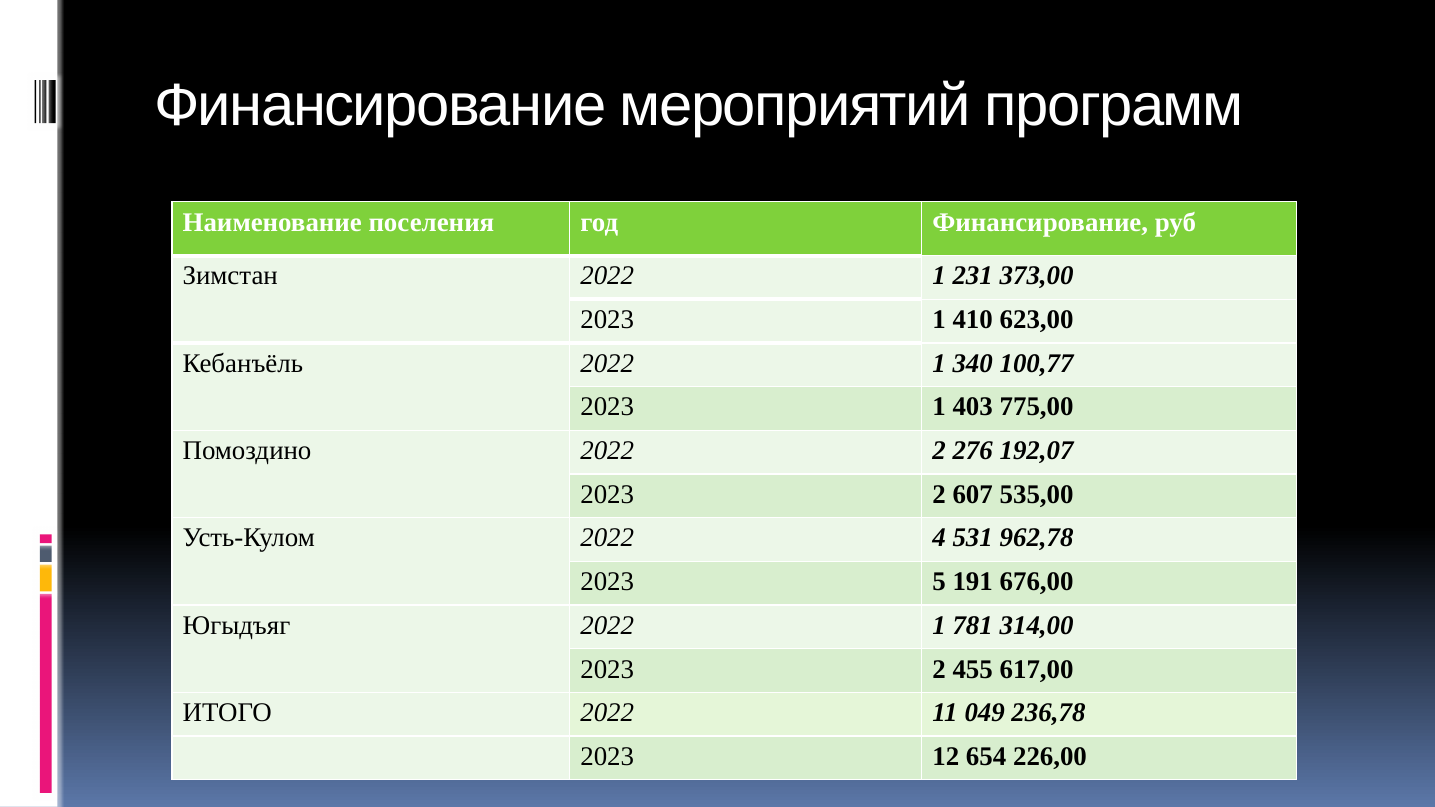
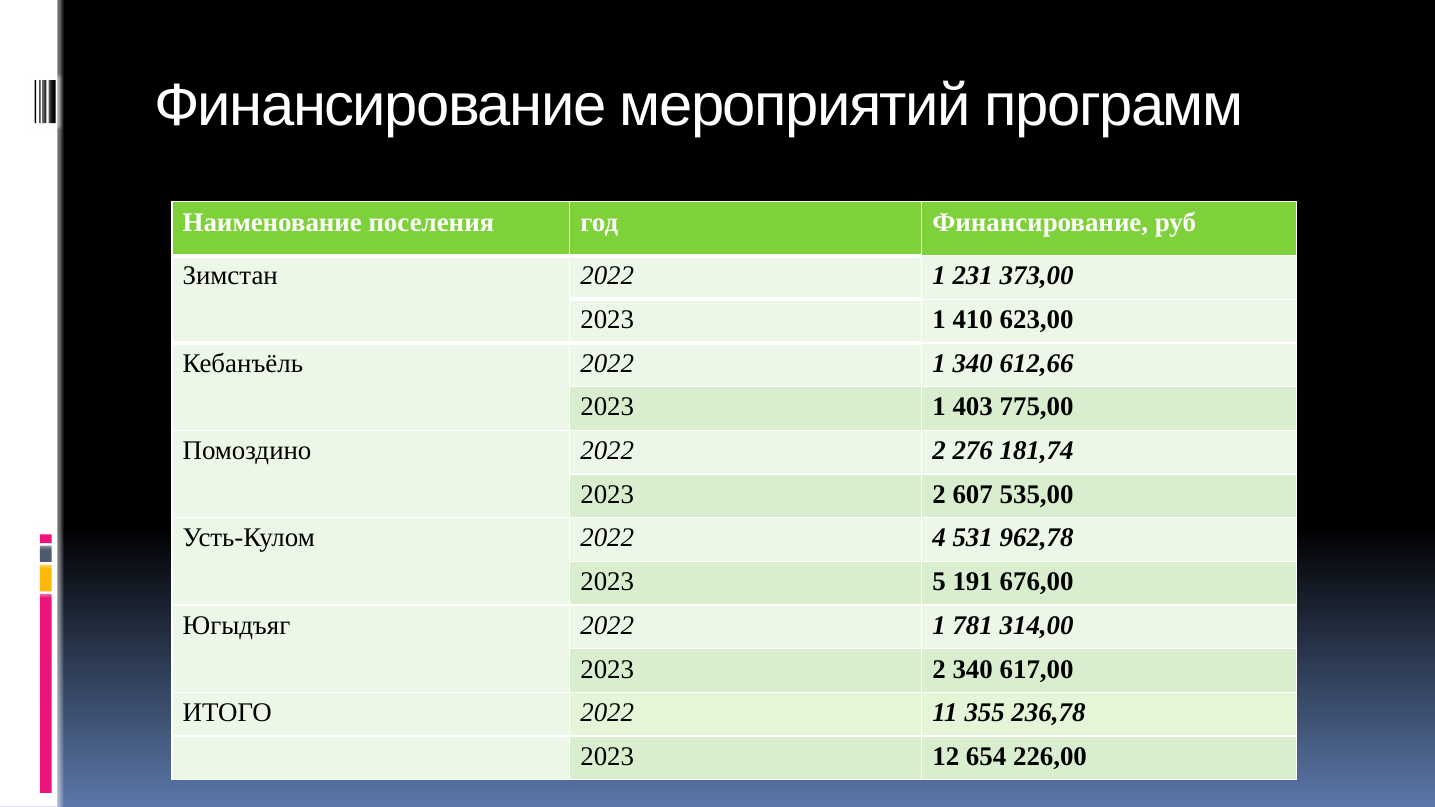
100,77: 100,77 -> 612,66
192,07: 192,07 -> 181,74
2 455: 455 -> 340
049: 049 -> 355
